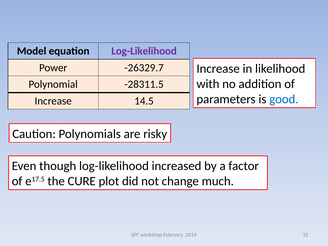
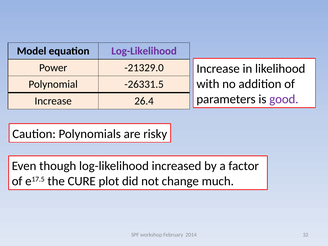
-26329.7: -26329.7 -> -21329.0
-28311.5: -28311.5 -> -26331.5
good colour: blue -> purple
14.5: 14.5 -> 26.4
